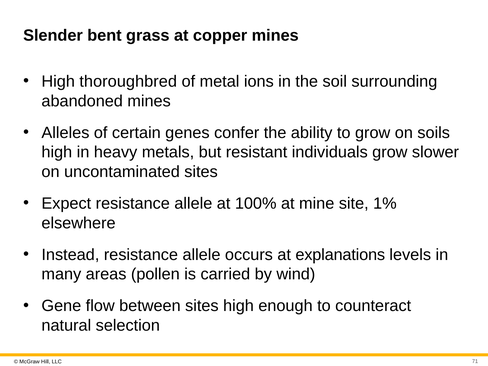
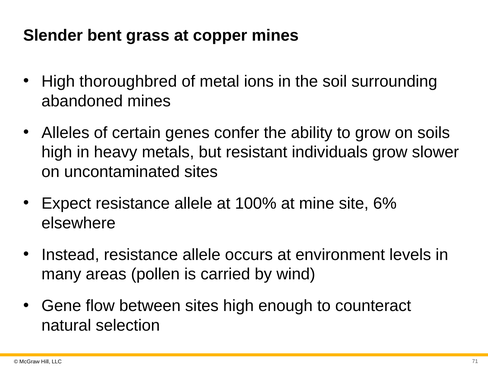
1%: 1% -> 6%
explanations: explanations -> environment
